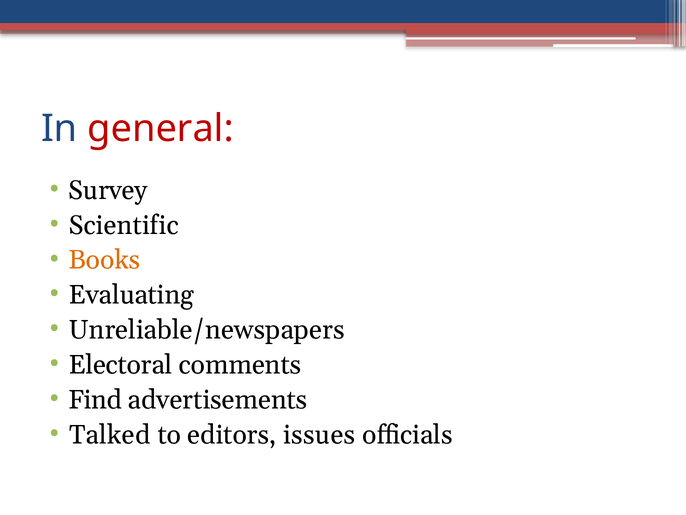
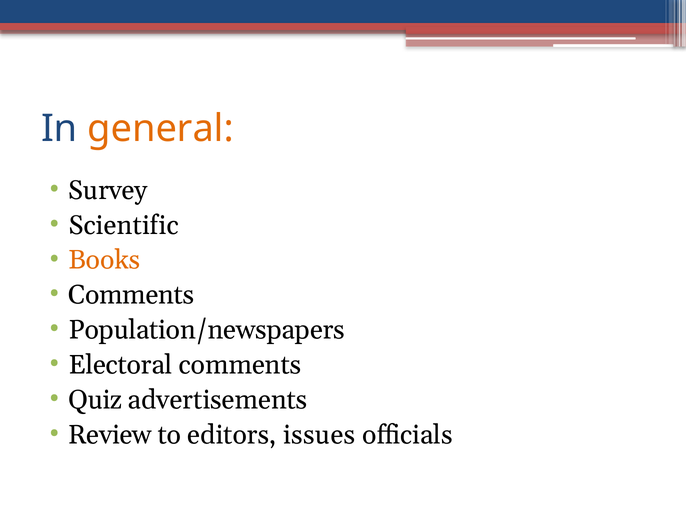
general colour: red -> orange
Evaluating at (131, 295): Evaluating -> Comments
Unreliable/newspapers: Unreliable/newspapers -> Population/newspapers
Find: Find -> Quiz
Talked: Talked -> Review
